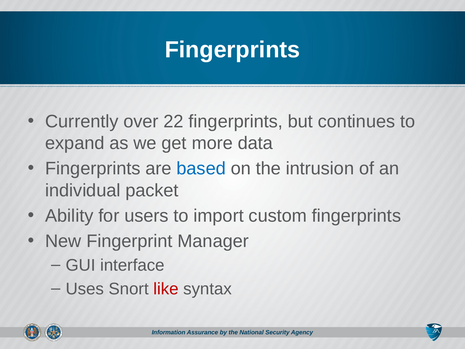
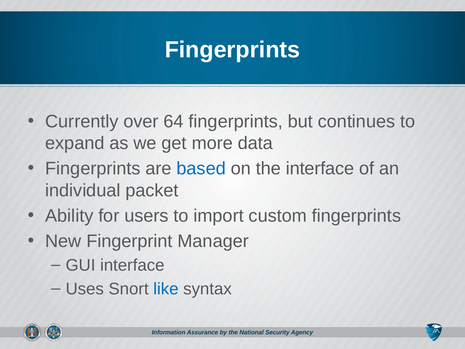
22: 22 -> 64
the intrusion: intrusion -> interface
like colour: red -> blue
